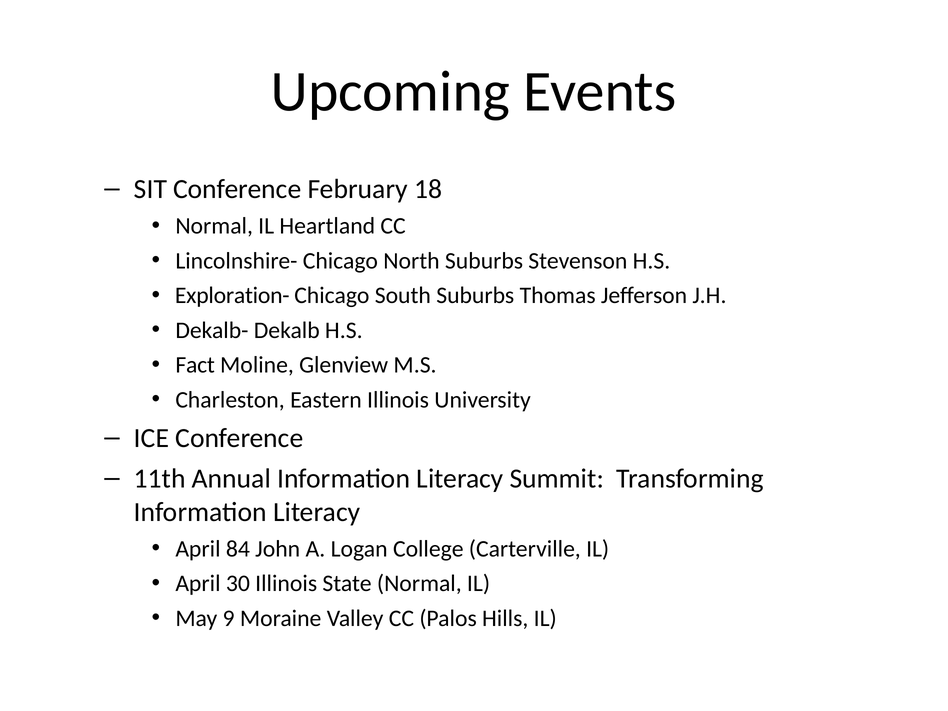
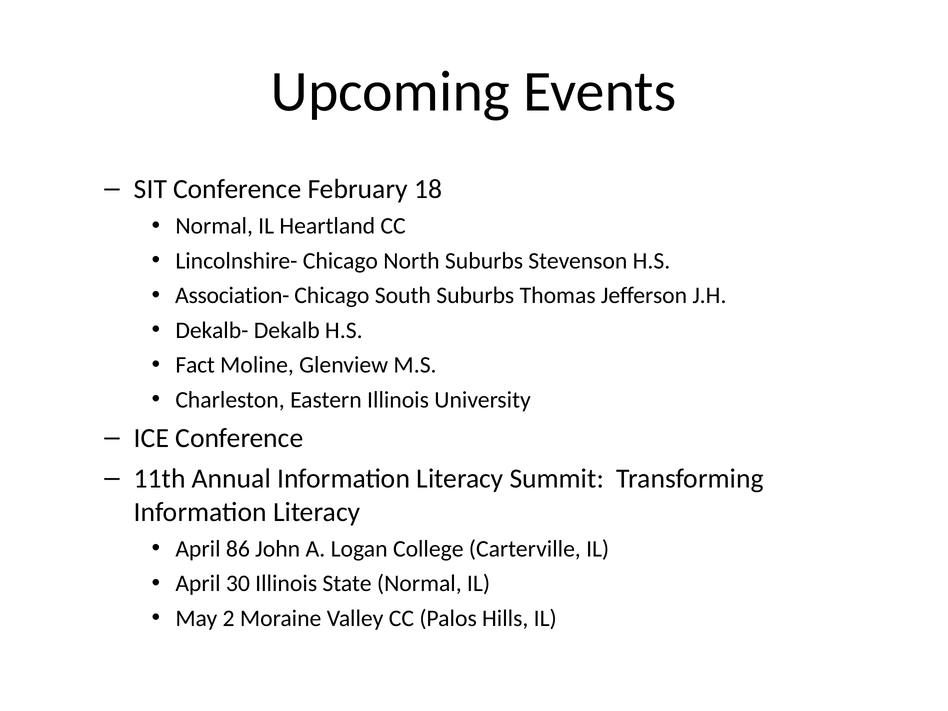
Exploration-: Exploration- -> Association-
84: 84 -> 86
9: 9 -> 2
